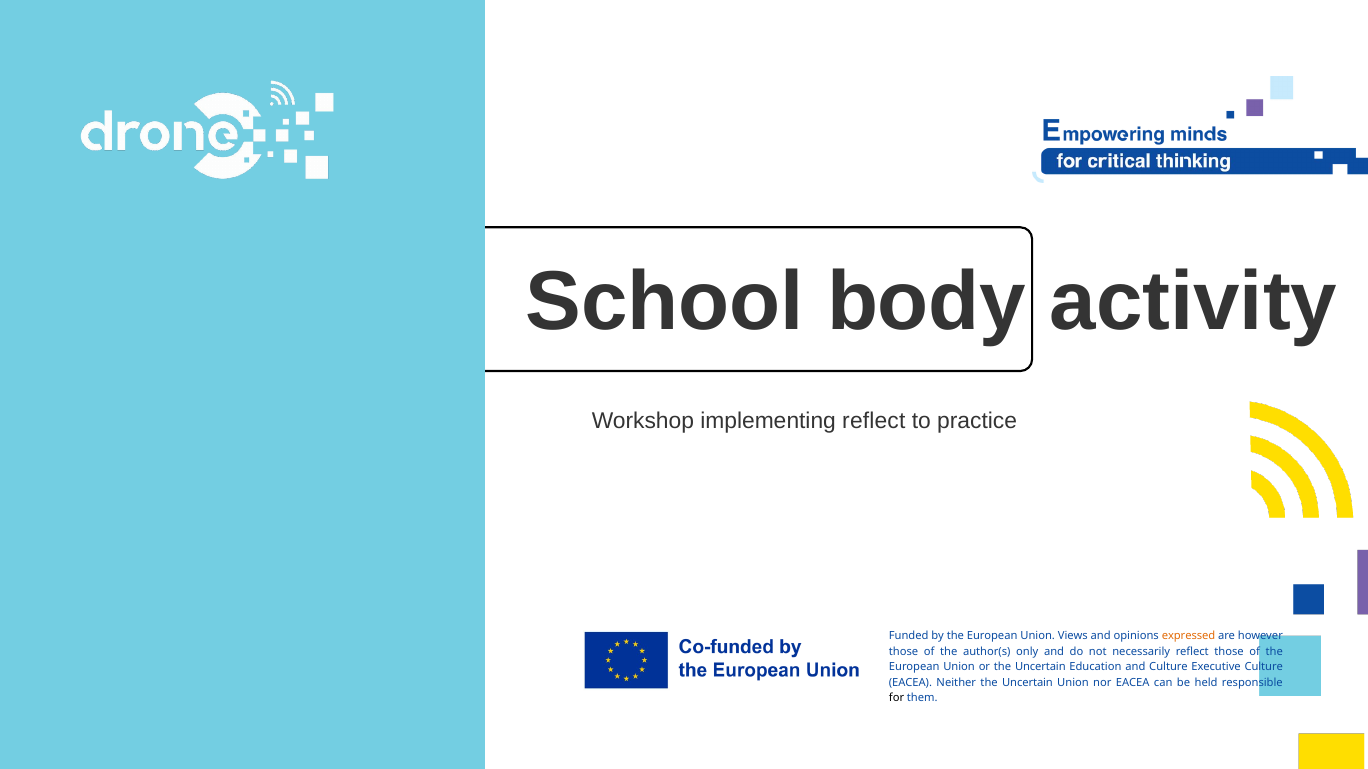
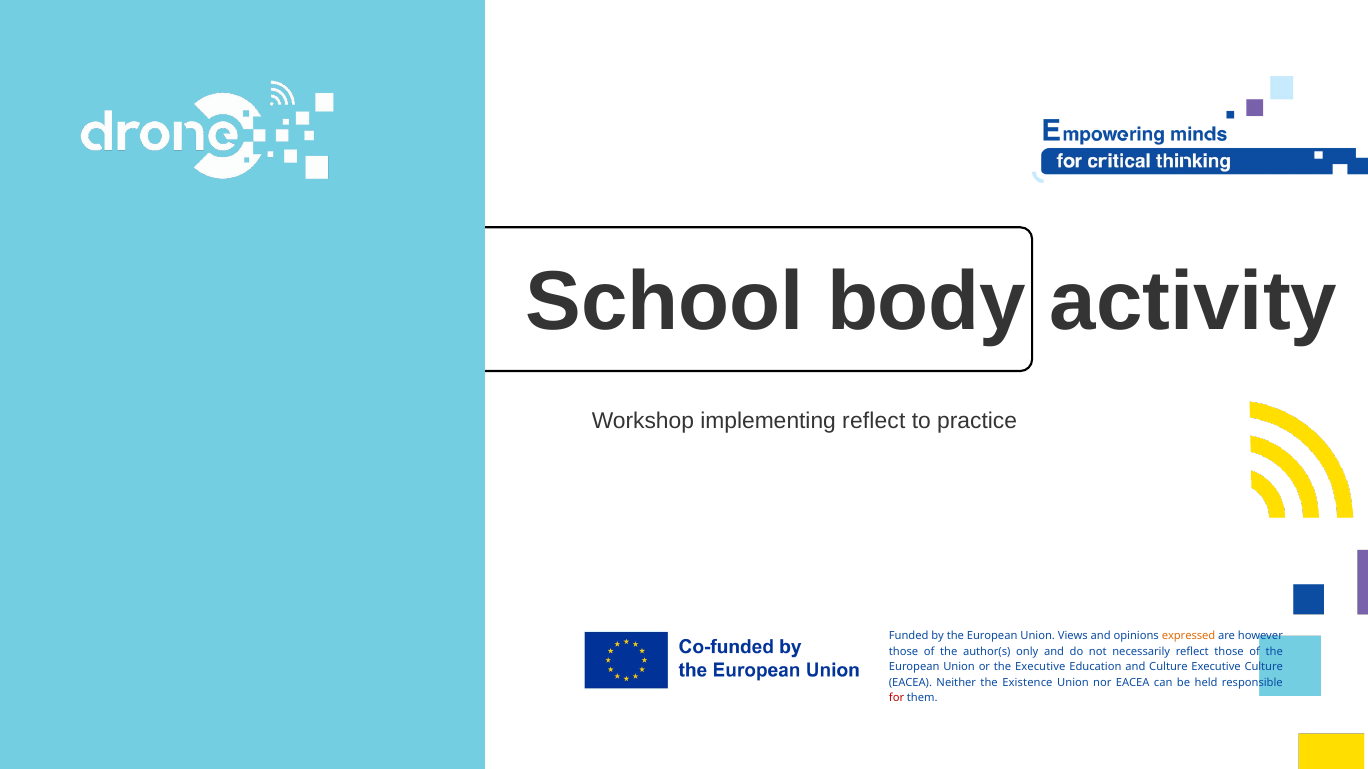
or the Uncertain: Uncertain -> Executive
Neither the Uncertain: Uncertain -> Existence
for colour: black -> red
